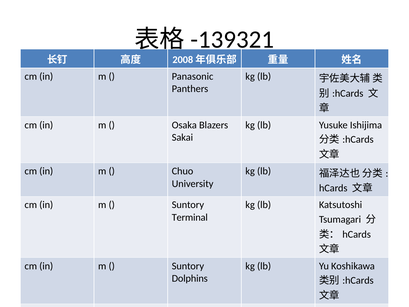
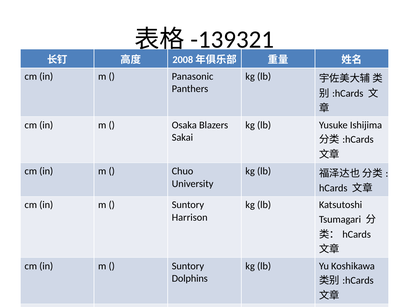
Terminal: Terminal -> Harrison
